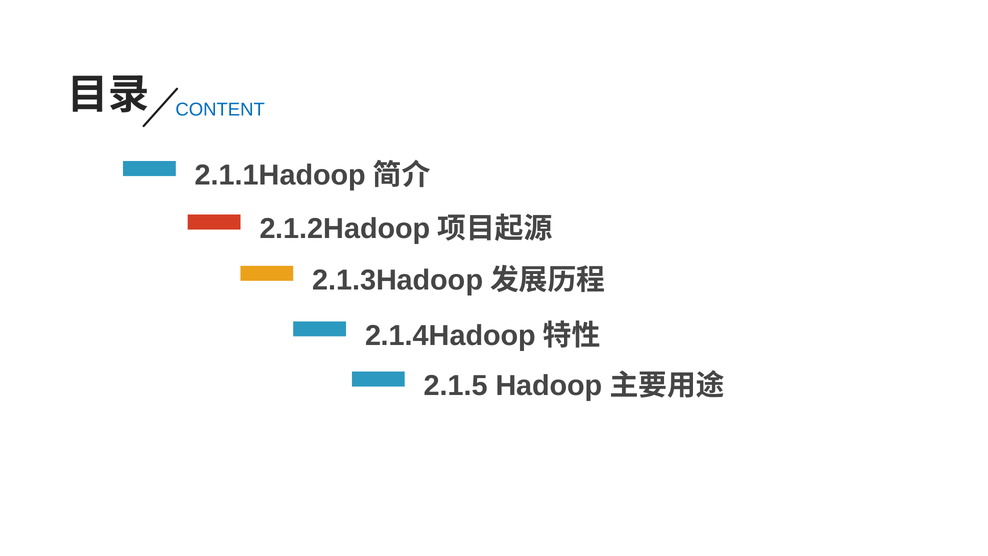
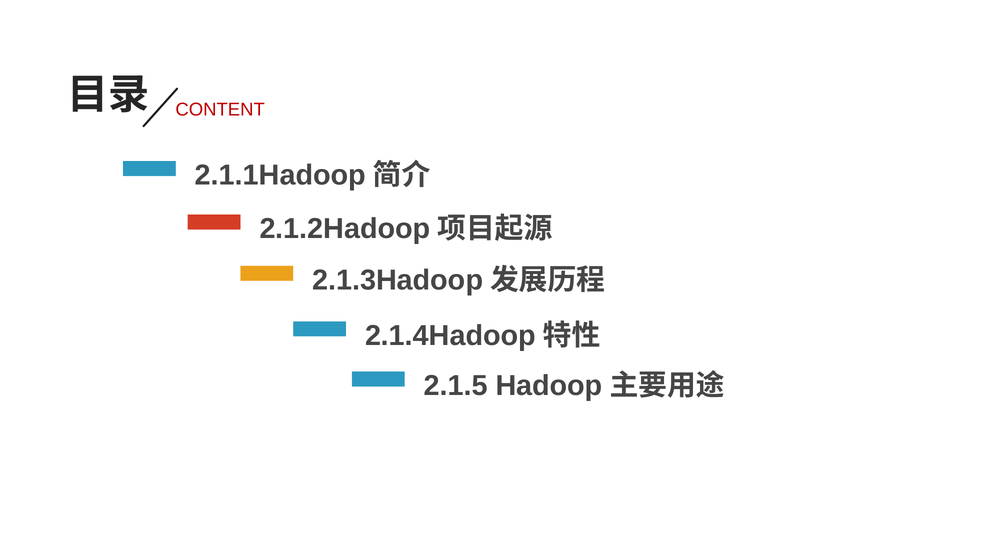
CONTENT colour: blue -> red
